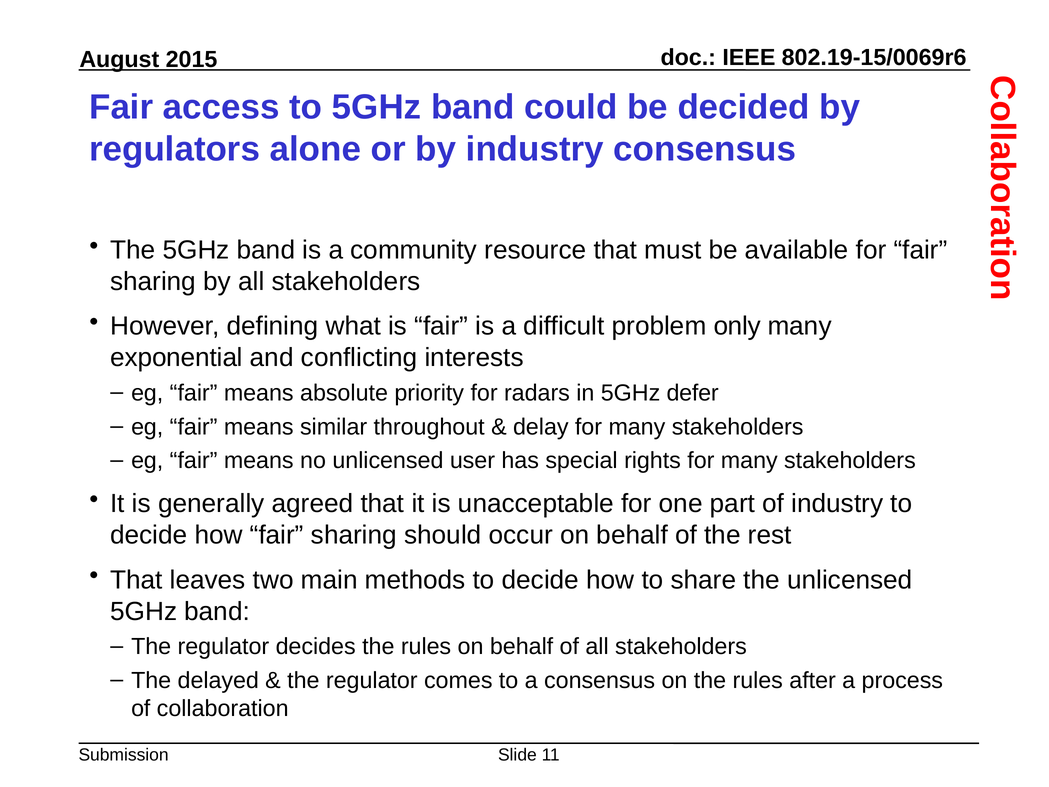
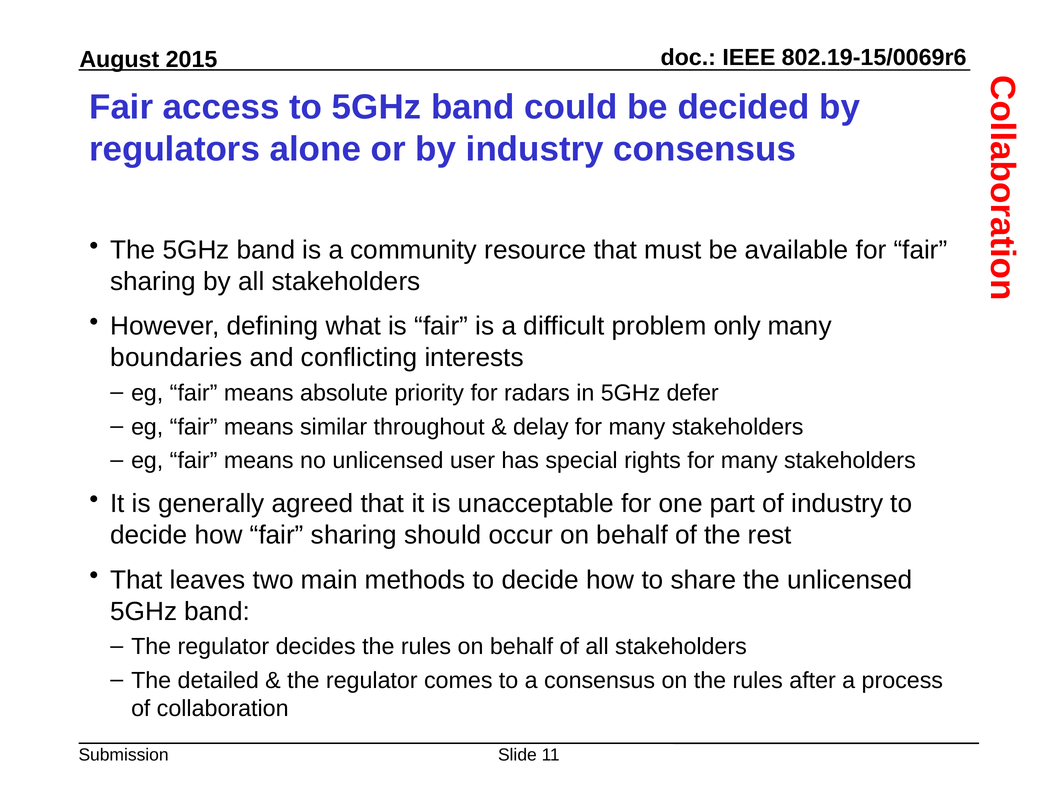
exponential: exponential -> boundaries
delayed: delayed -> detailed
